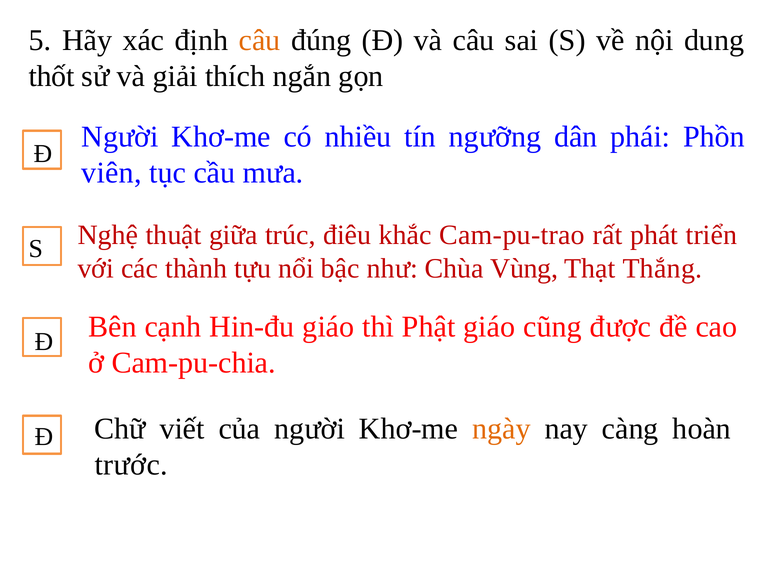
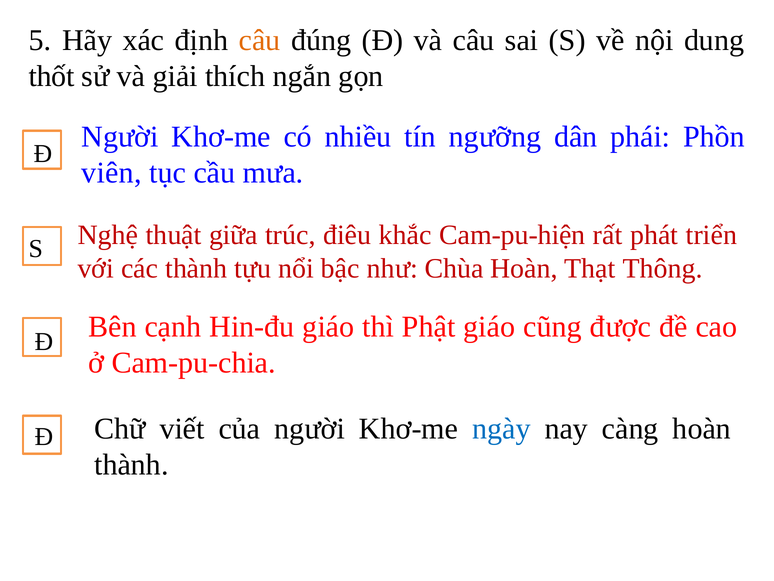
Cam-pu-trao: Cam-pu-trao -> Cam-pu-hiện
Chùa Vùng: Vùng -> Hoàn
Thắng: Thắng -> Thông
ngày colour: orange -> blue
trước at (131, 464): trước -> thành
